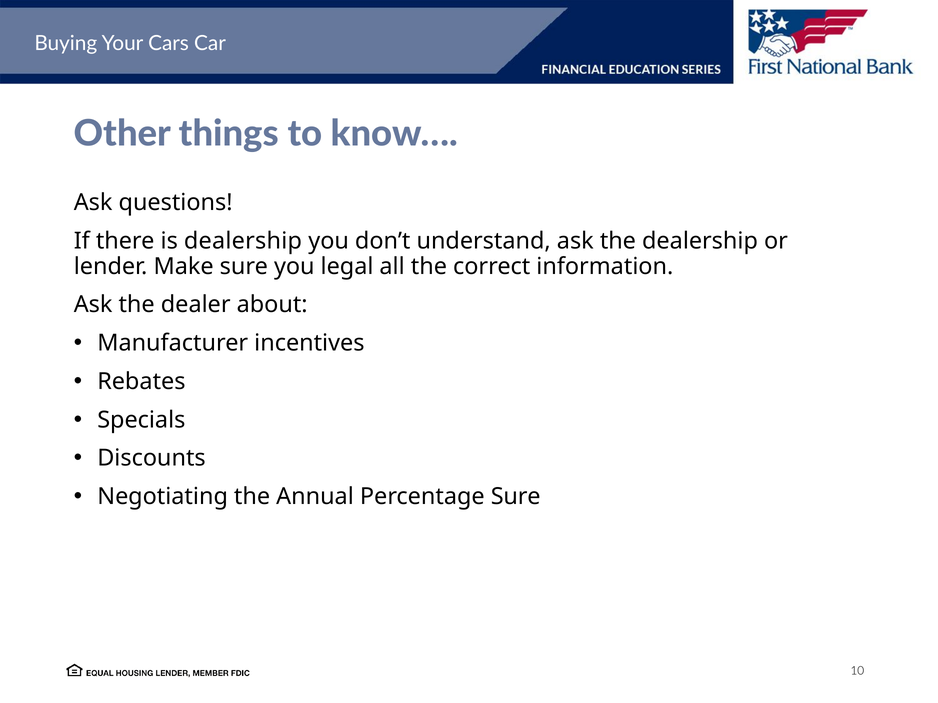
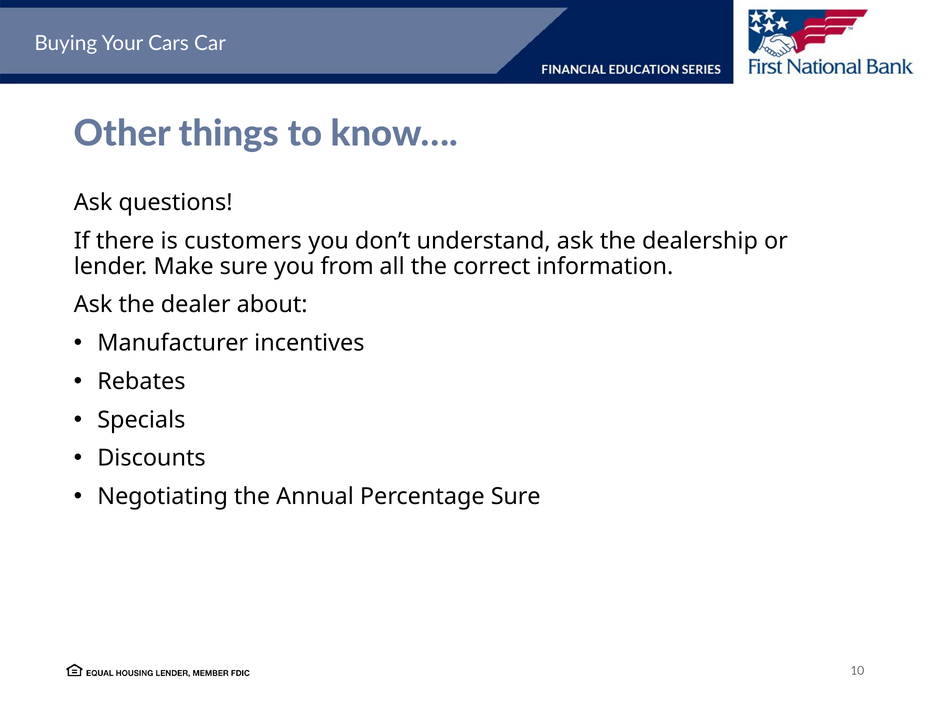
is dealership: dealership -> customers
legal: legal -> from
